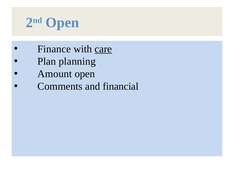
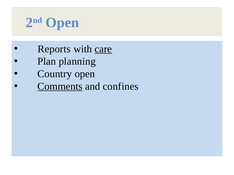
Finance: Finance -> Reports
Amount: Amount -> Country
Comments underline: none -> present
financial: financial -> confines
